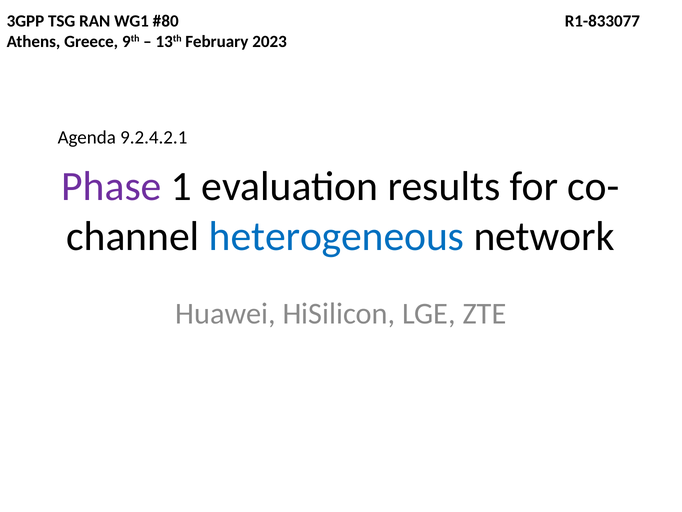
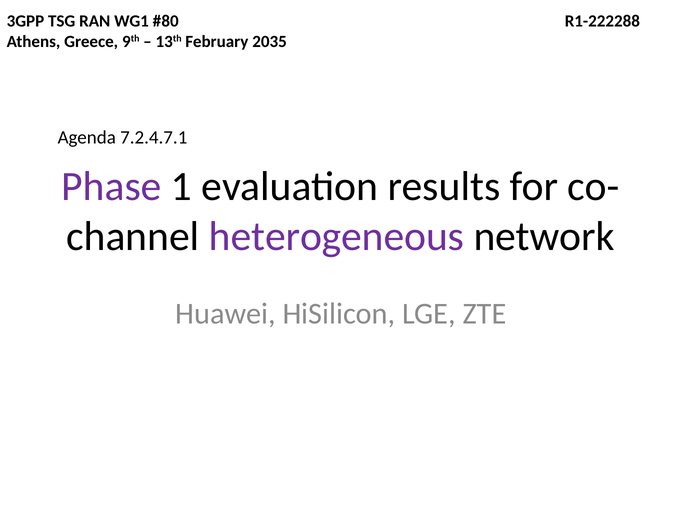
R1-833077: R1-833077 -> R1-222288
2023: 2023 -> 2035
9.2.4.2.1: 9.2.4.2.1 -> 7.2.4.7.1
heterogeneous colour: blue -> purple
